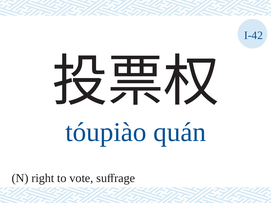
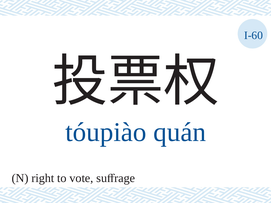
I-42: I-42 -> I-60
